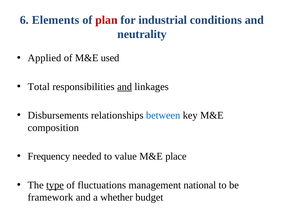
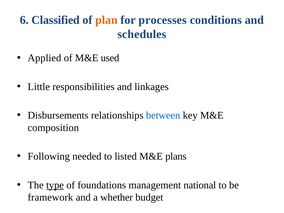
Elements: Elements -> Classified
plan colour: red -> orange
industrial: industrial -> processes
neutrality: neutrality -> schedules
Total: Total -> Little
and at (125, 87) underline: present -> none
Frequency: Frequency -> Following
value: value -> listed
place: place -> plans
fluctuations: fluctuations -> foundations
